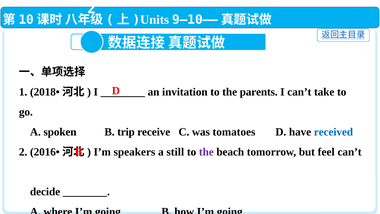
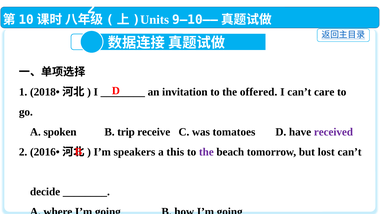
parents: parents -> offered
take: take -> care
received colour: blue -> purple
still: still -> this
feel: feel -> lost
